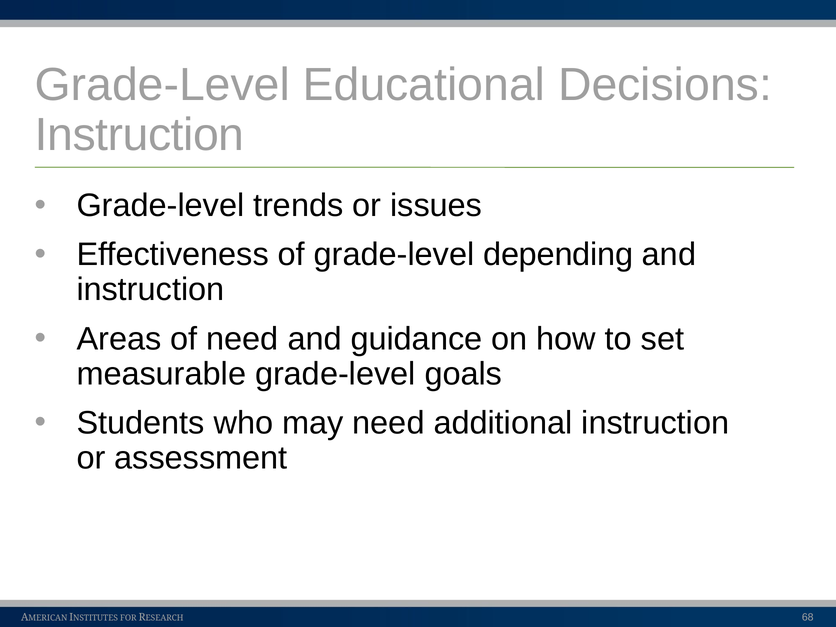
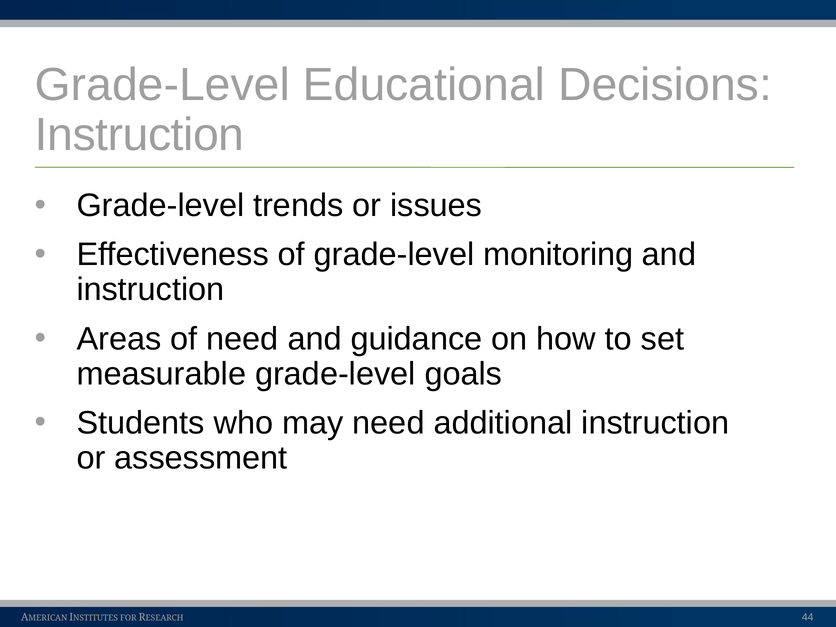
depending: depending -> monitoring
68: 68 -> 44
